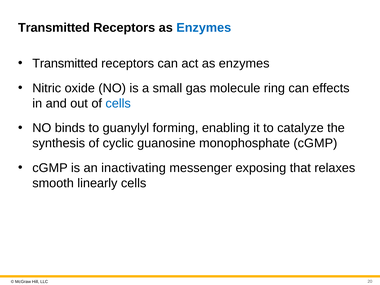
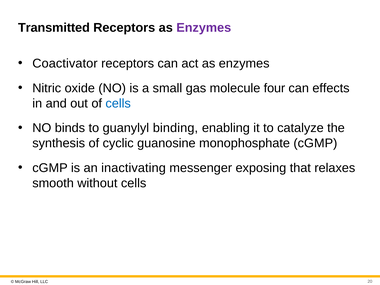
Enzymes at (204, 28) colour: blue -> purple
Transmitted at (65, 63): Transmitted -> Coactivator
ring: ring -> four
forming: forming -> binding
linearly: linearly -> without
